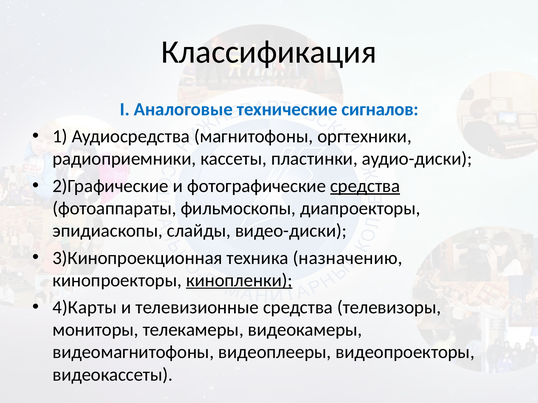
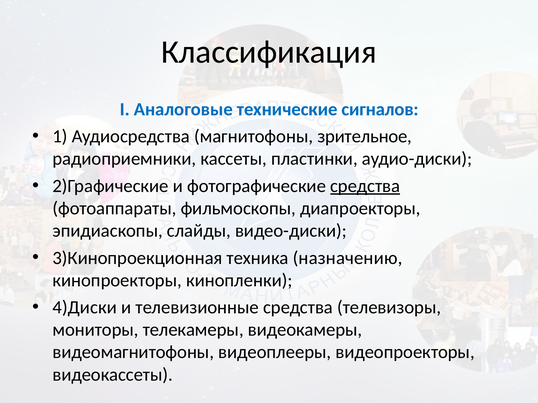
оргтехники: оргтехники -> зрительное
кинопленки underline: present -> none
4)Карты: 4)Карты -> 4)Диски
